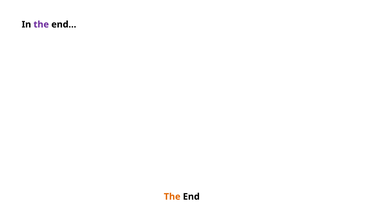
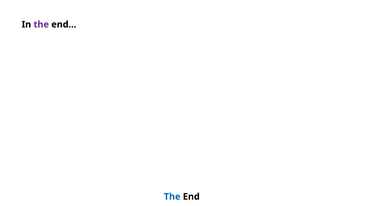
The at (172, 197) colour: orange -> blue
